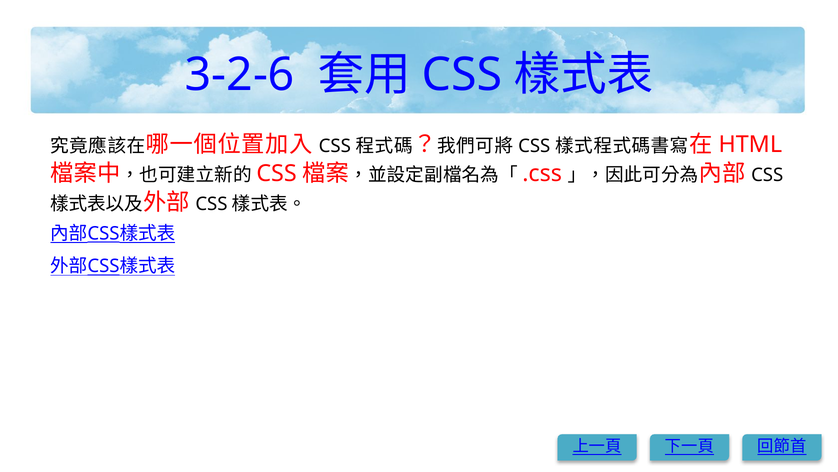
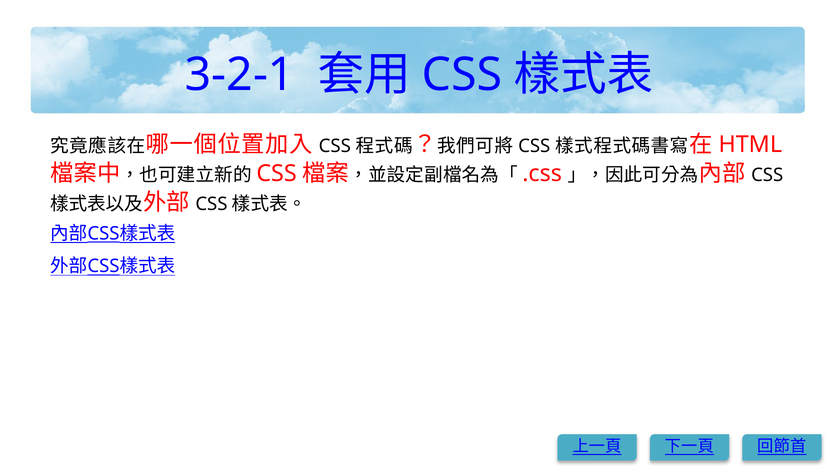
3-2-6: 3-2-6 -> 3-2-1
